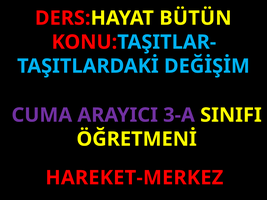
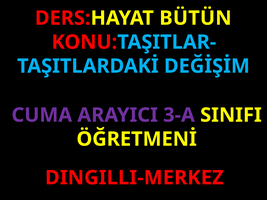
HAREKET-MERKEZ: HAREKET-MERKEZ -> DINGILLI-MERKEZ
